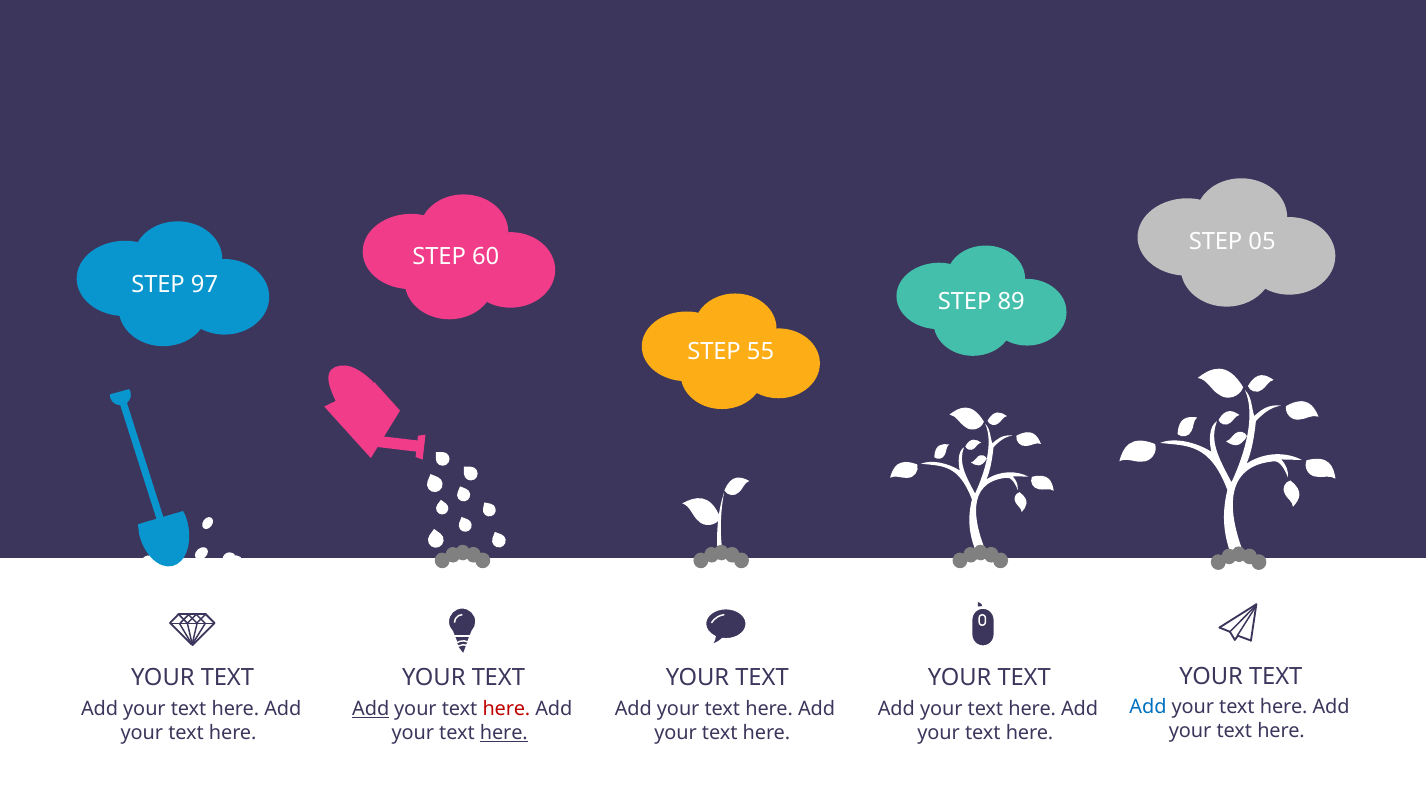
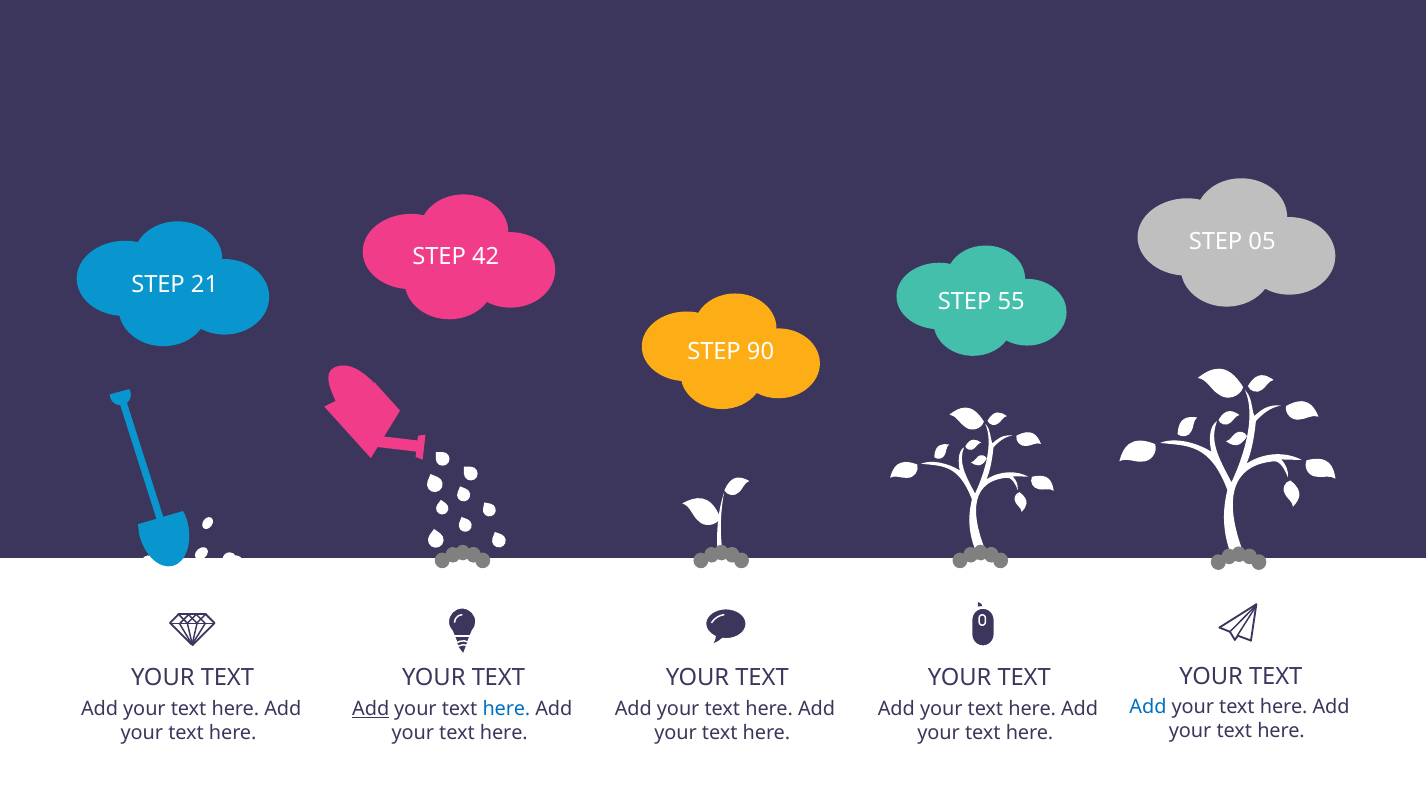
60: 60 -> 42
97: 97 -> 21
89: 89 -> 55
55: 55 -> 90
here at (506, 709) colour: red -> blue
here at (504, 733) underline: present -> none
